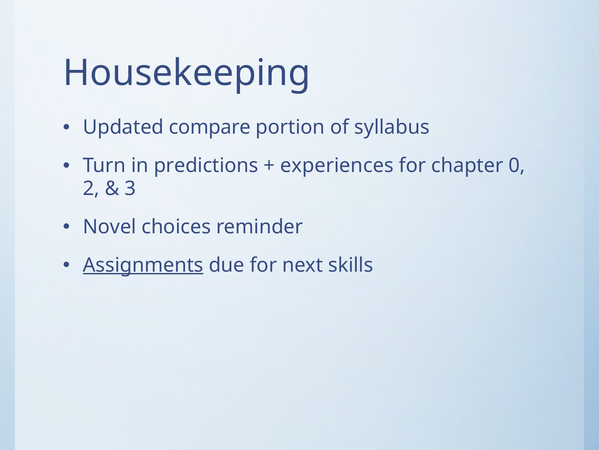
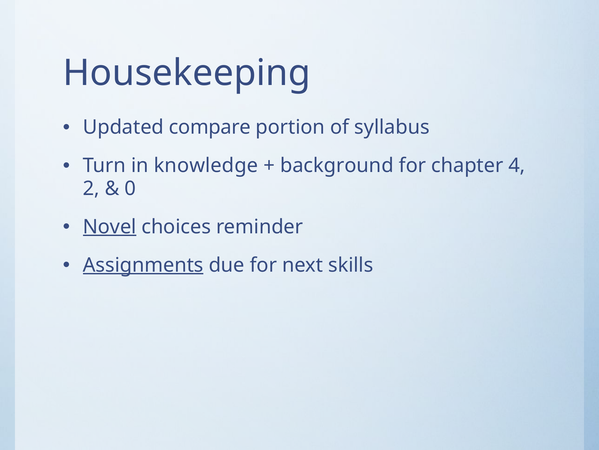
predictions: predictions -> knowledge
experiences: experiences -> background
0: 0 -> 4
3: 3 -> 0
Novel underline: none -> present
